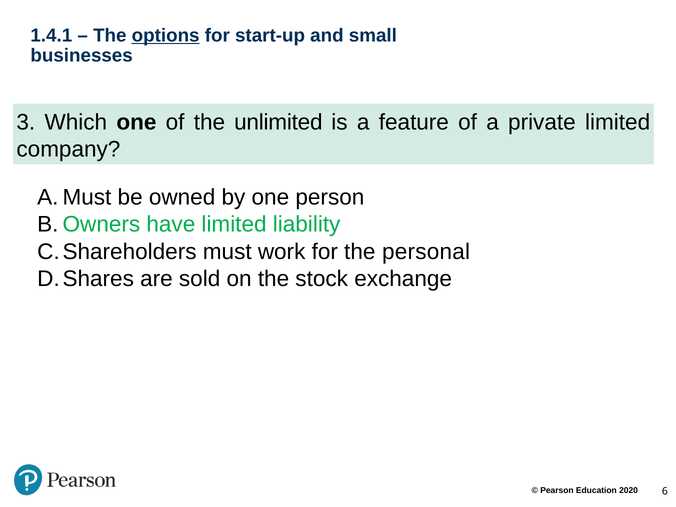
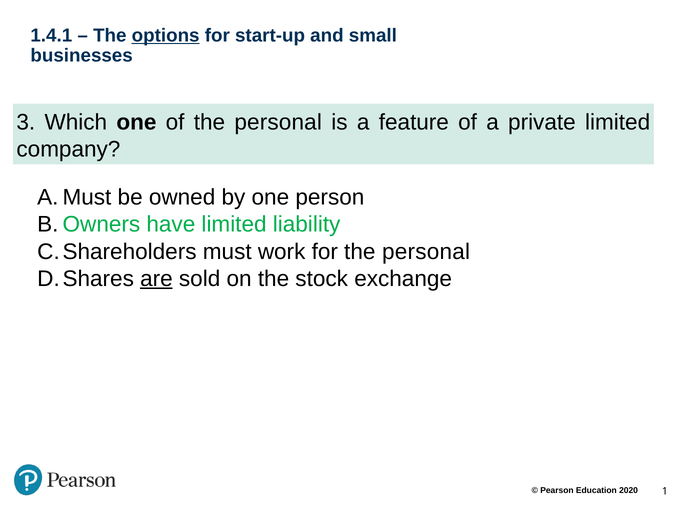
of the unlimited: unlimited -> personal
are underline: none -> present
6: 6 -> 1
